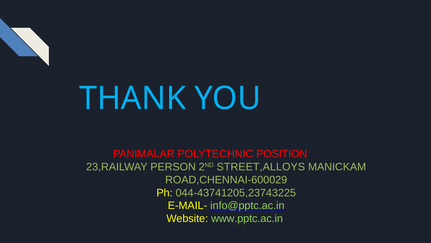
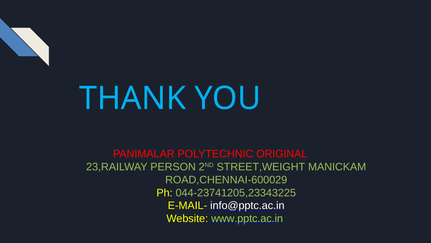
POSITION: POSITION -> ORIGINAL
STREET,ALLOYS: STREET,ALLOYS -> STREET,WEIGHT
044-43741205,23743225: 044-43741205,23743225 -> 044-23741205,23343225
info@pptc.ac.in colour: light green -> white
